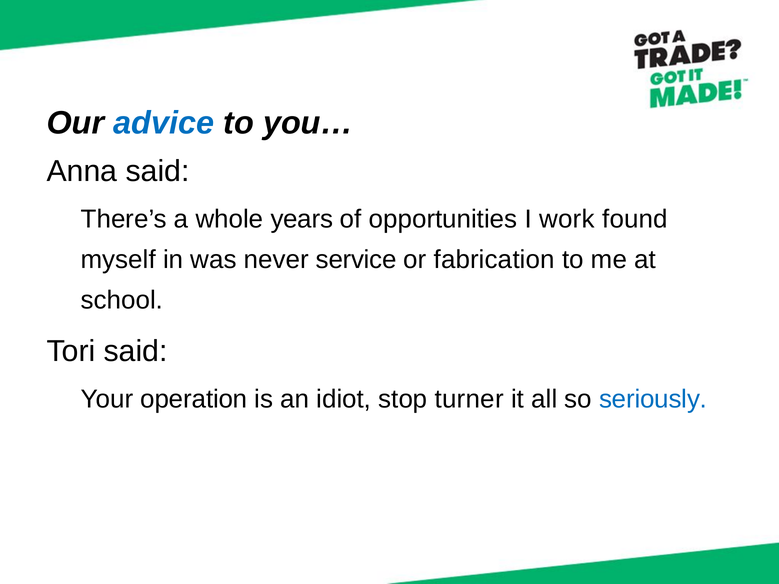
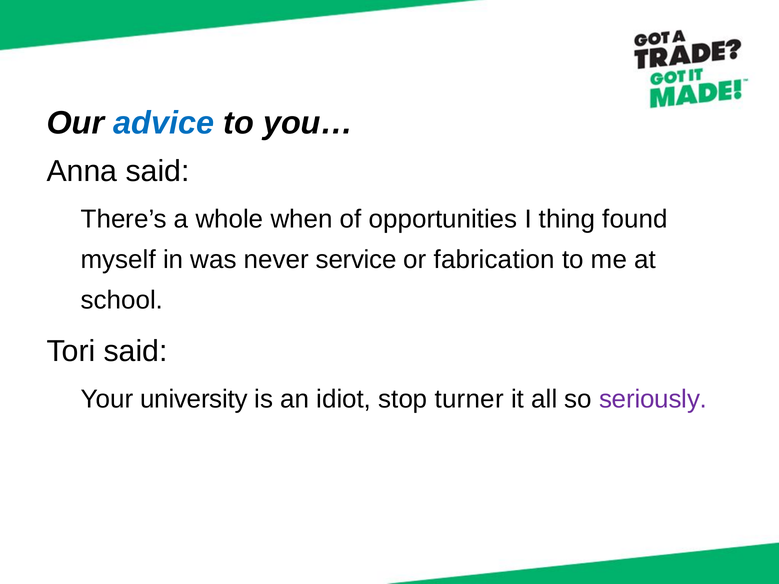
years: years -> when
work: work -> thing
operation: operation -> university
seriously colour: blue -> purple
